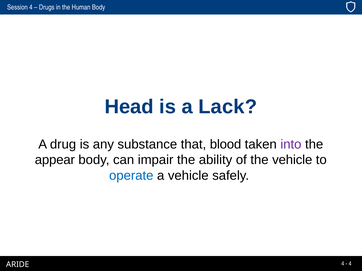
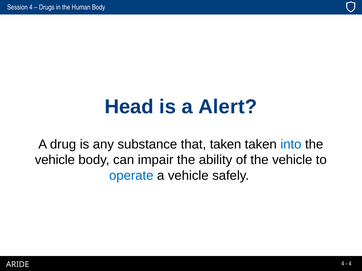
Lack: Lack -> Alert
that blood: blood -> taken
into colour: purple -> blue
appear at (55, 160): appear -> vehicle
